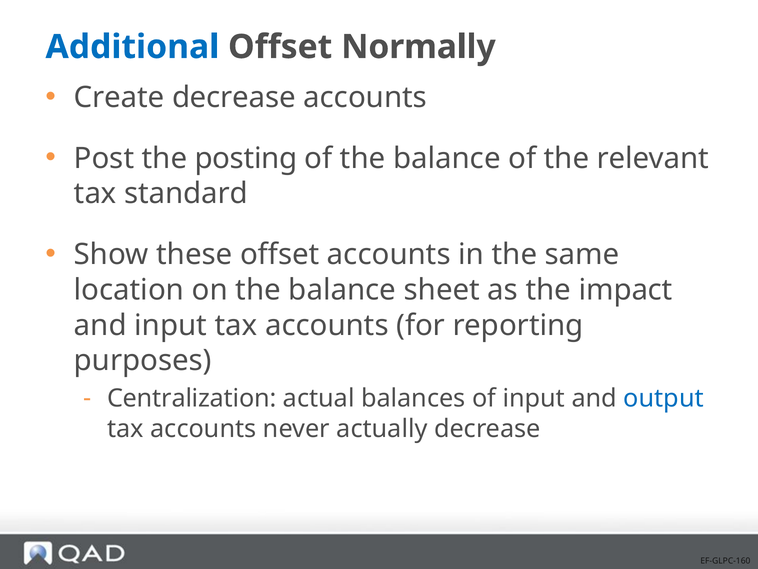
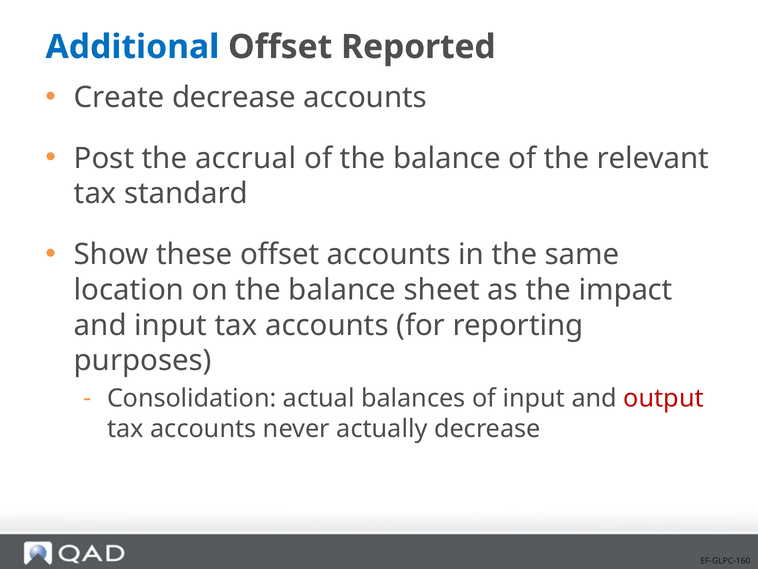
Normally: Normally -> Reported
posting: posting -> accrual
Centralization: Centralization -> Consolidation
output colour: blue -> red
